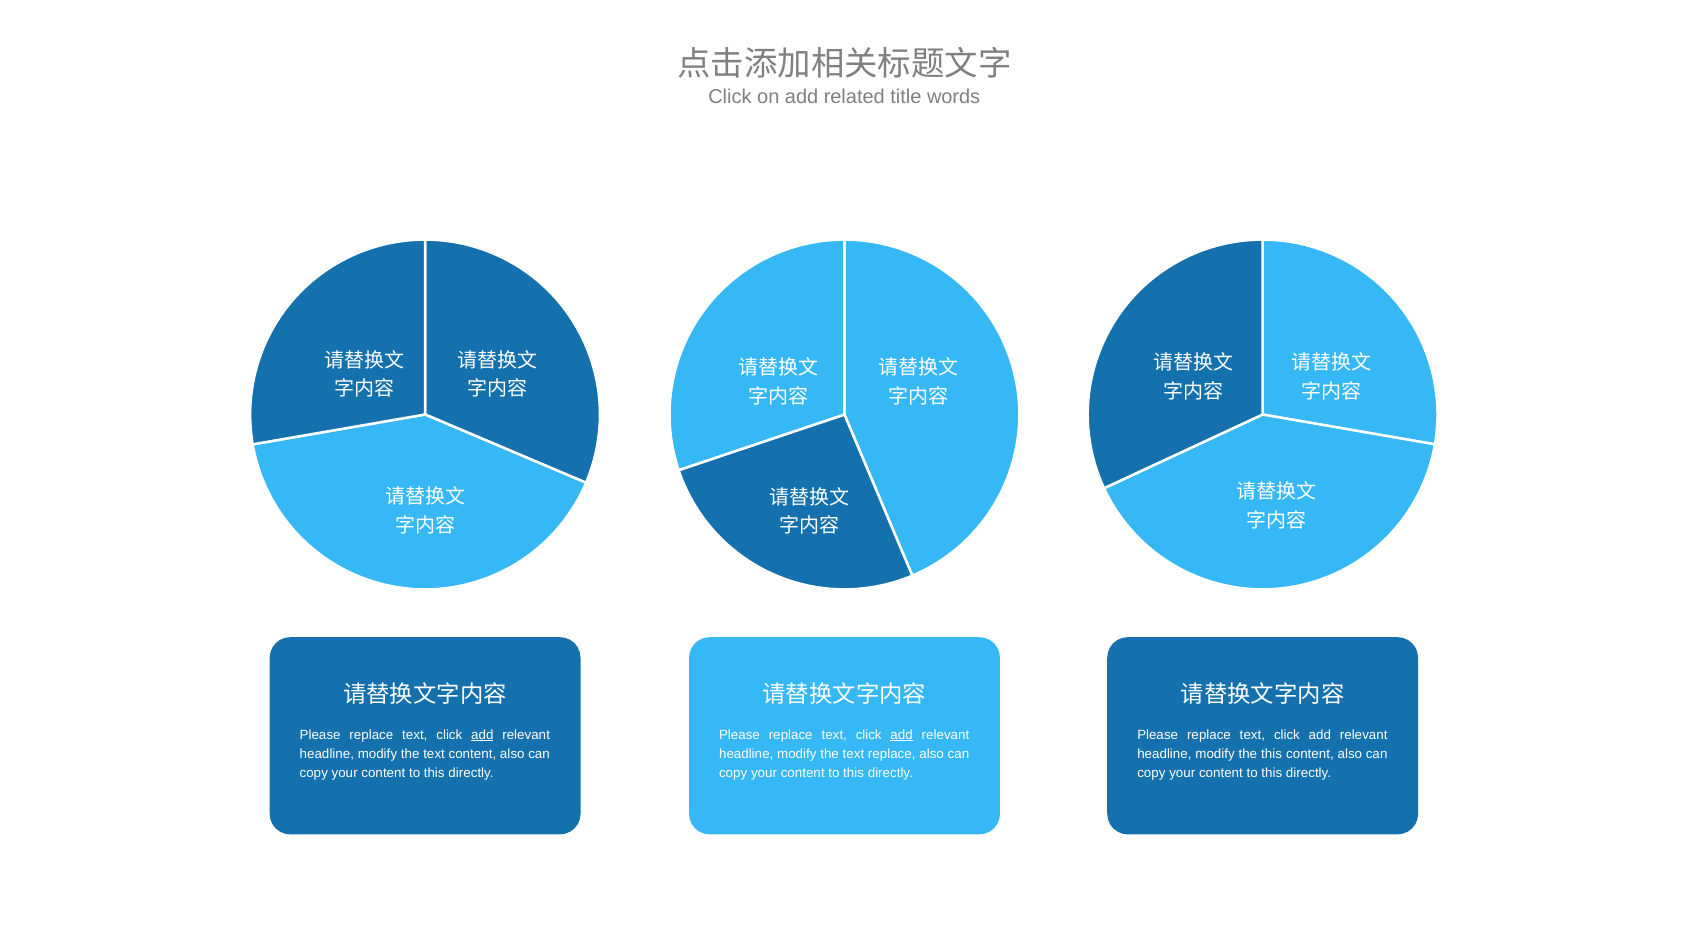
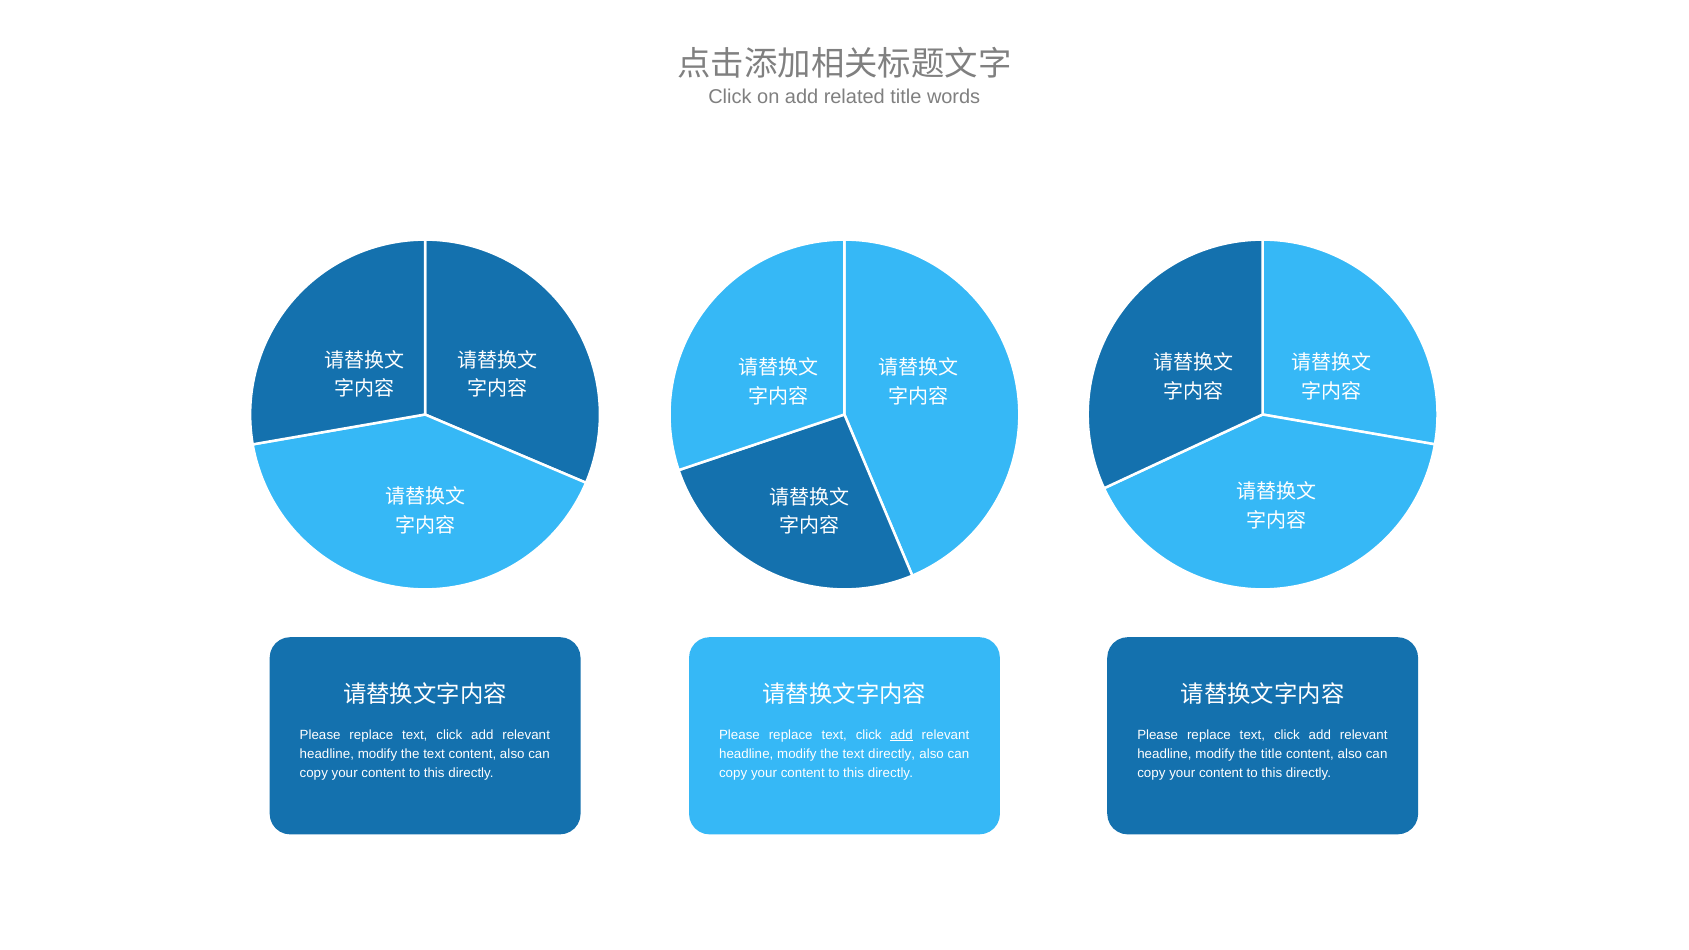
add at (482, 735) underline: present -> none
text replace: replace -> directly
the this: this -> title
